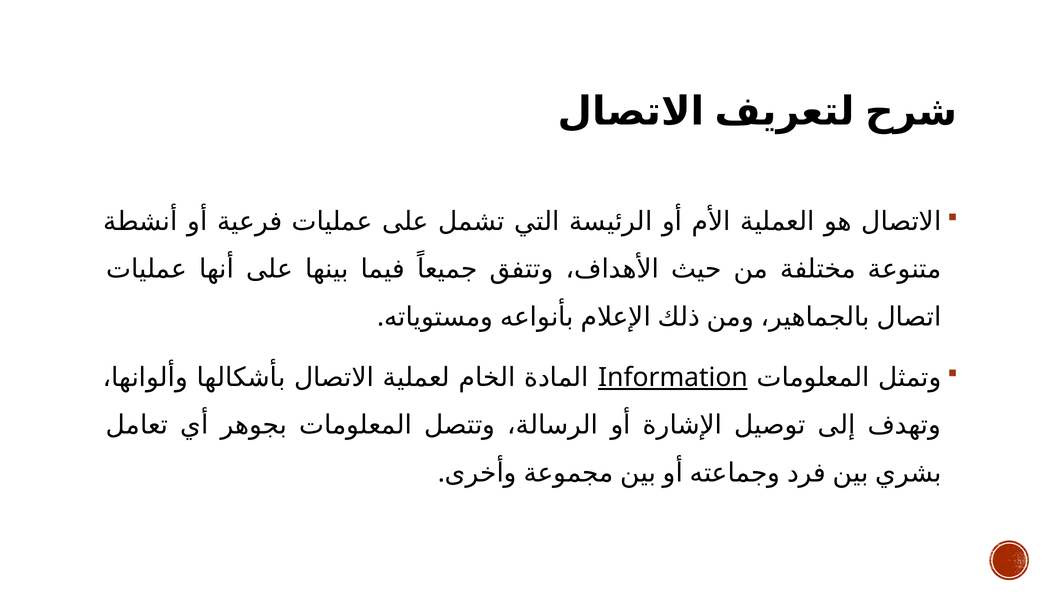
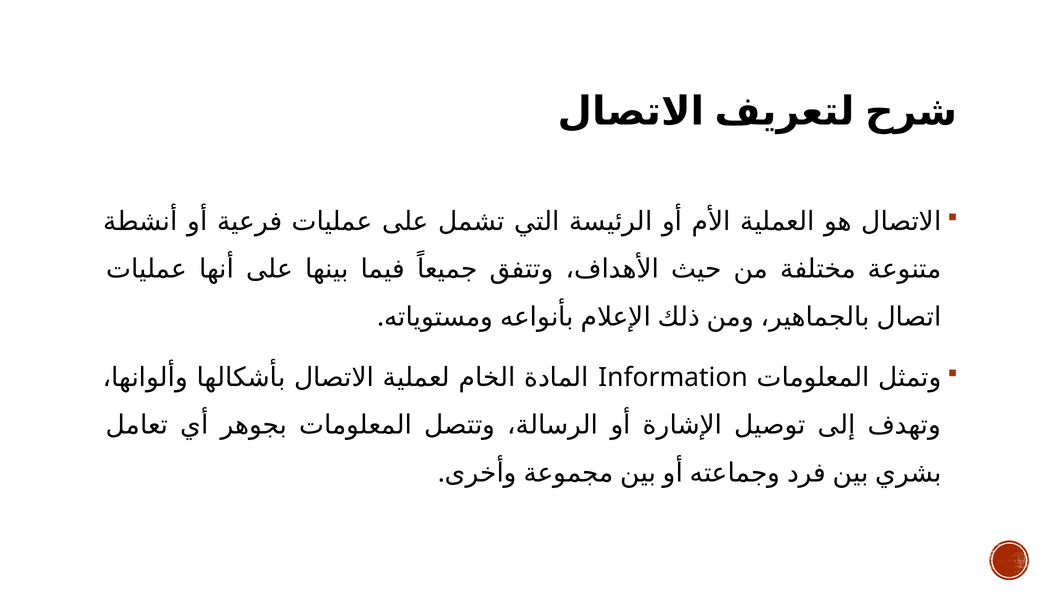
Information underline: present -> none
